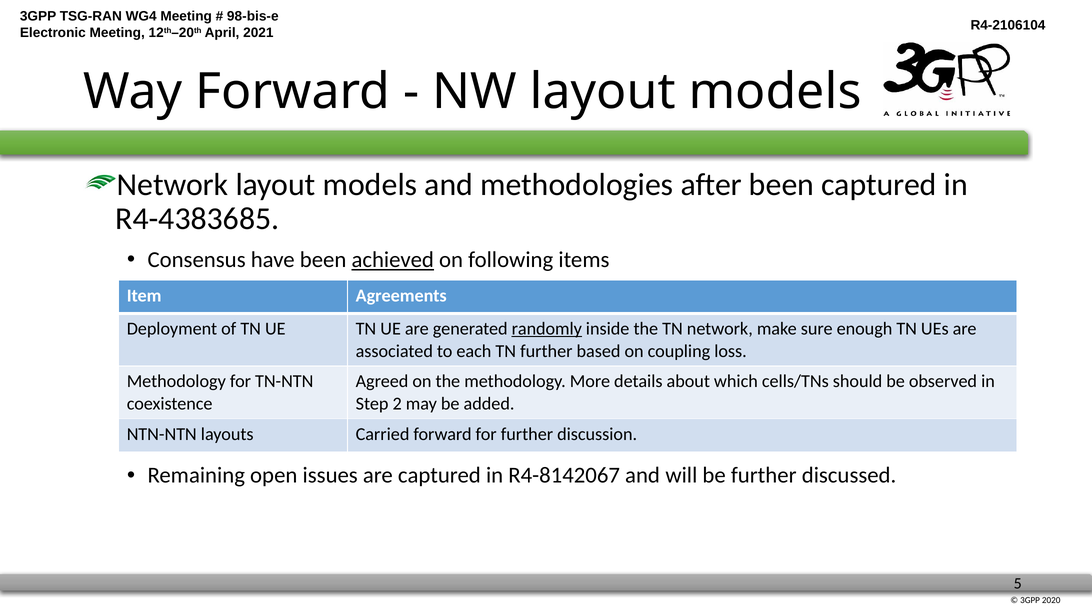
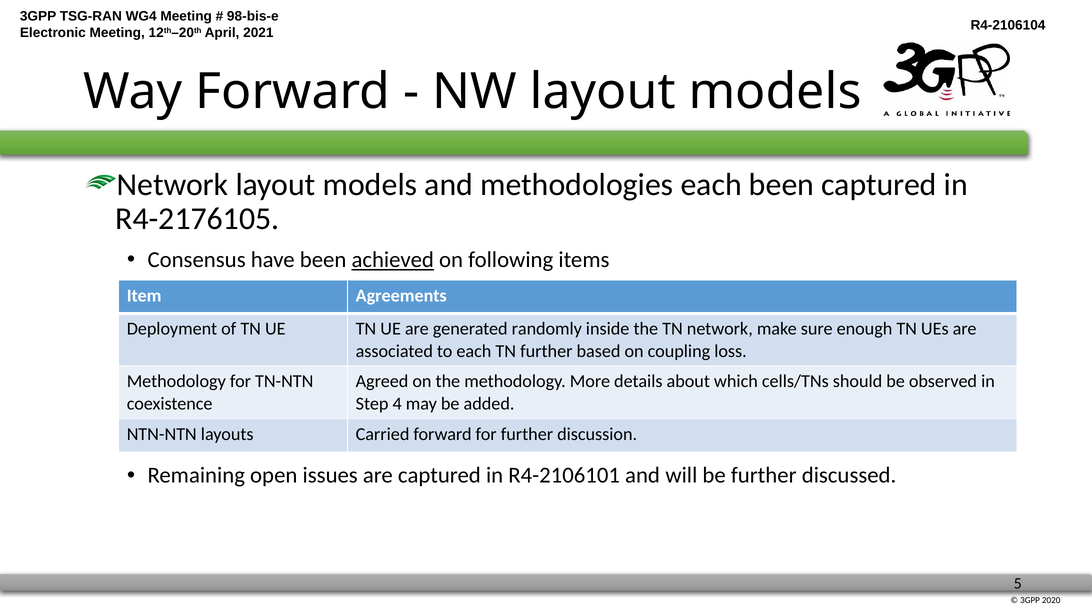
methodologies after: after -> each
R4-4383685: R4-4383685 -> R4-2176105
randomly underline: present -> none
2: 2 -> 4
R4-8142067: R4-8142067 -> R4-2106101
